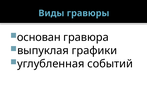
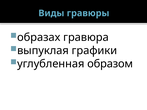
основан: основан -> образах
событий: событий -> образом
